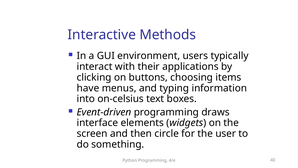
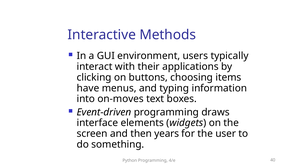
on-celsius: on-celsius -> on-moves
circle: circle -> years
